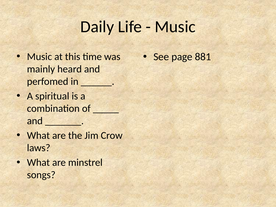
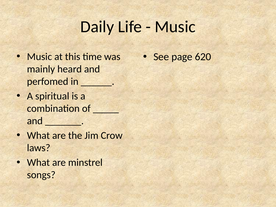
881: 881 -> 620
